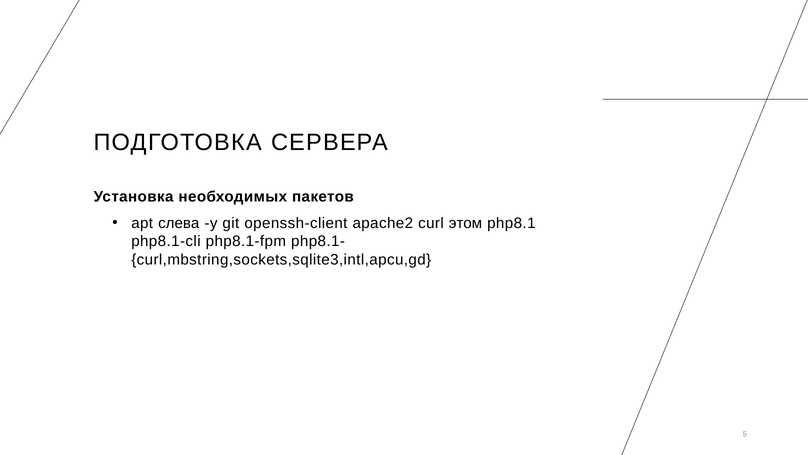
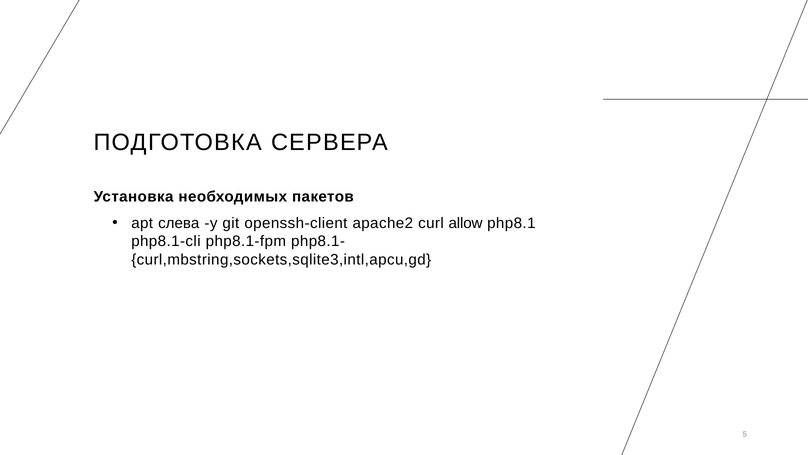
этом: этом -> allow
